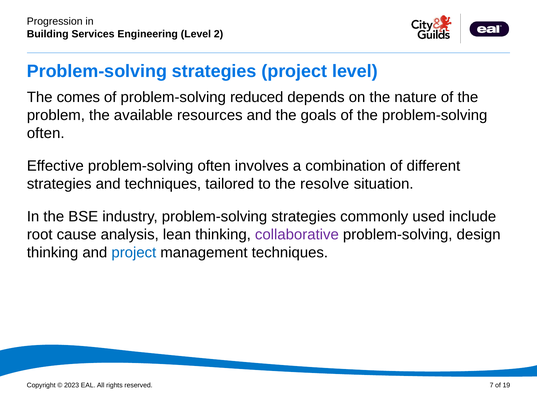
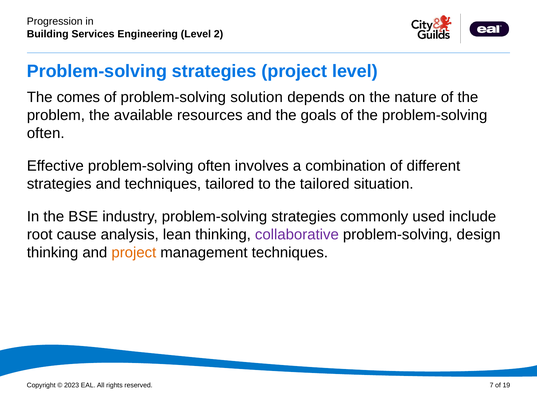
reduced: reduced -> solution
the resolve: resolve -> tailored
project at (134, 252) colour: blue -> orange
